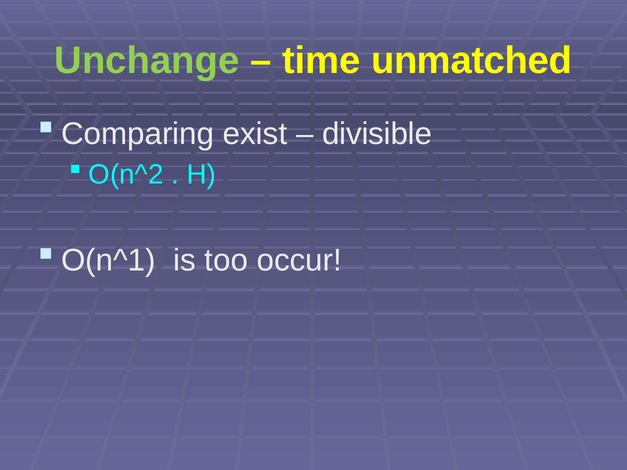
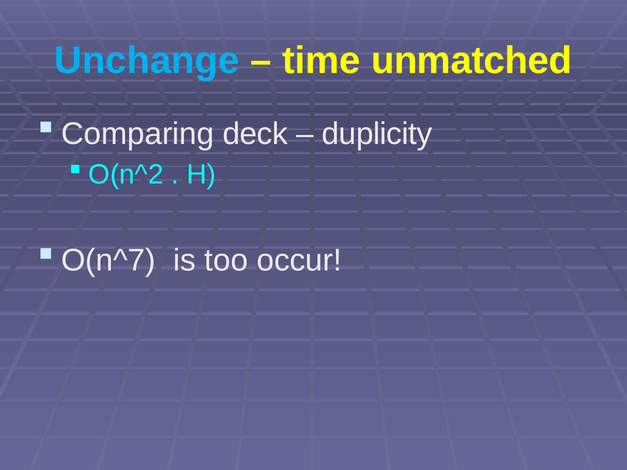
Unchange colour: light green -> light blue
exist: exist -> deck
divisible: divisible -> duplicity
O(n^1: O(n^1 -> O(n^7
